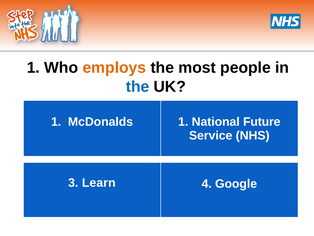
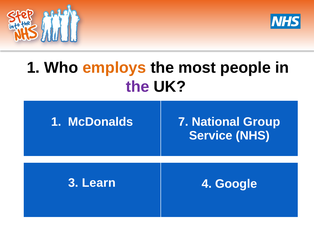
the at (138, 86) colour: blue -> purple
McDonalds 1: 1 -> 7
Future: Future -> Group
